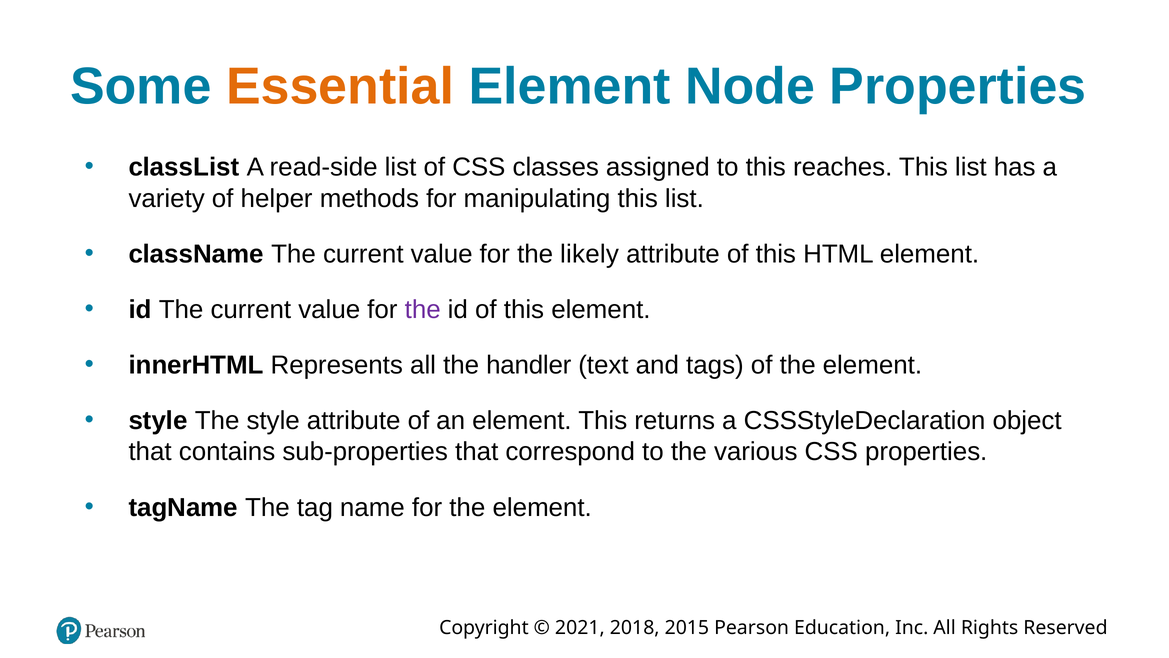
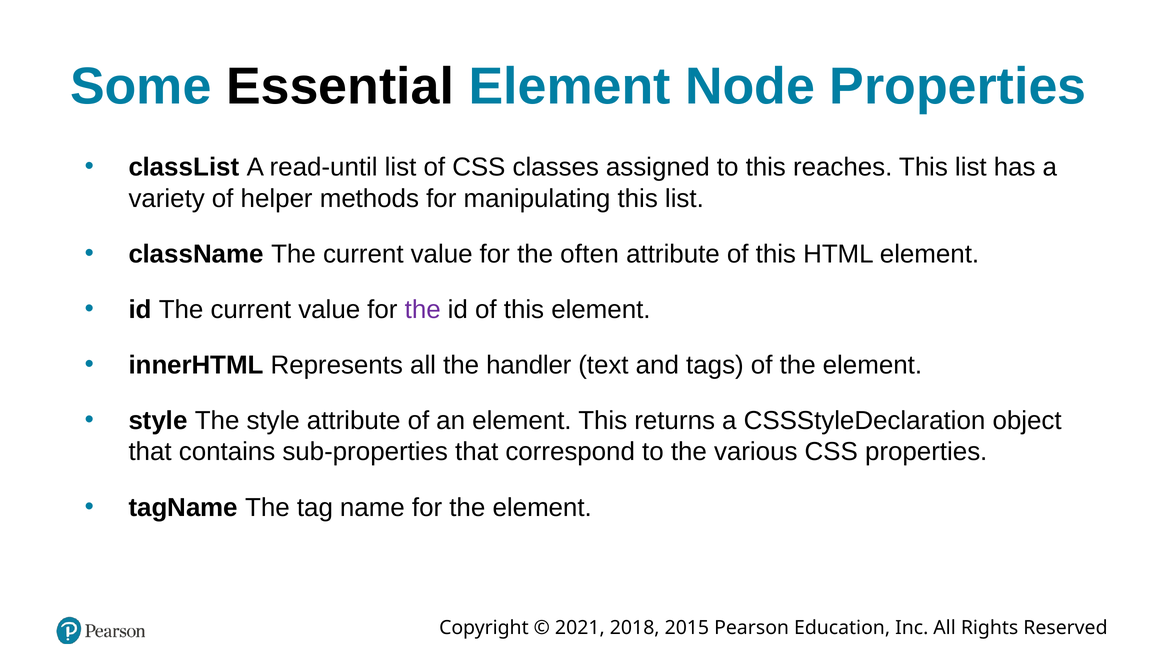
Essential colour: orange -> black
read-side: read-side -> read-until
likely: likely -> often
